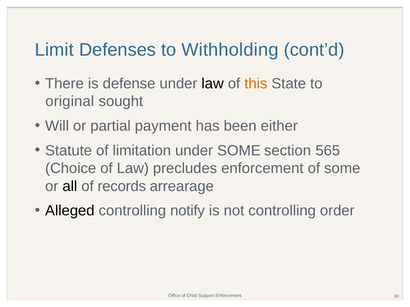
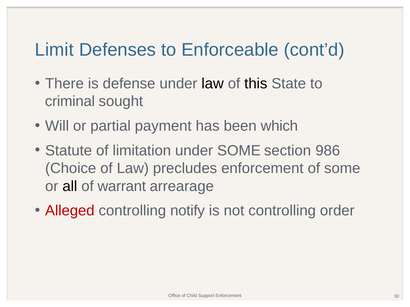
Withholding: Withholding -> Enforceable
this colour: orange -> black
original: original -> criminal
either: either -> which
565: 565 -> 986
records: records -> warrant
Alleged colour: black -> red
